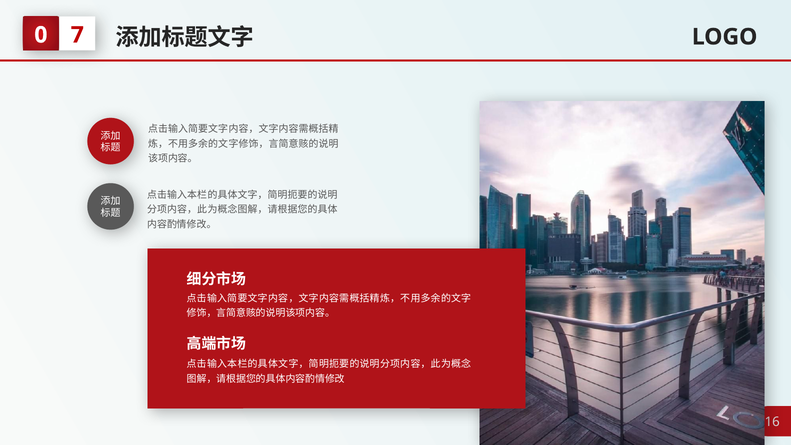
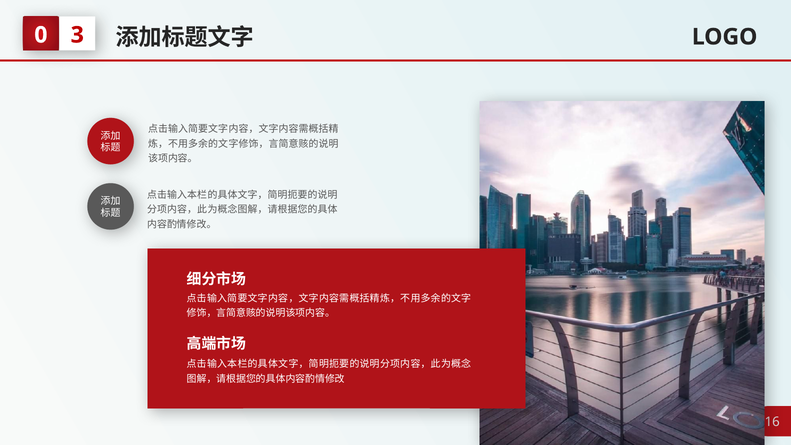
7: 7 -> 3
